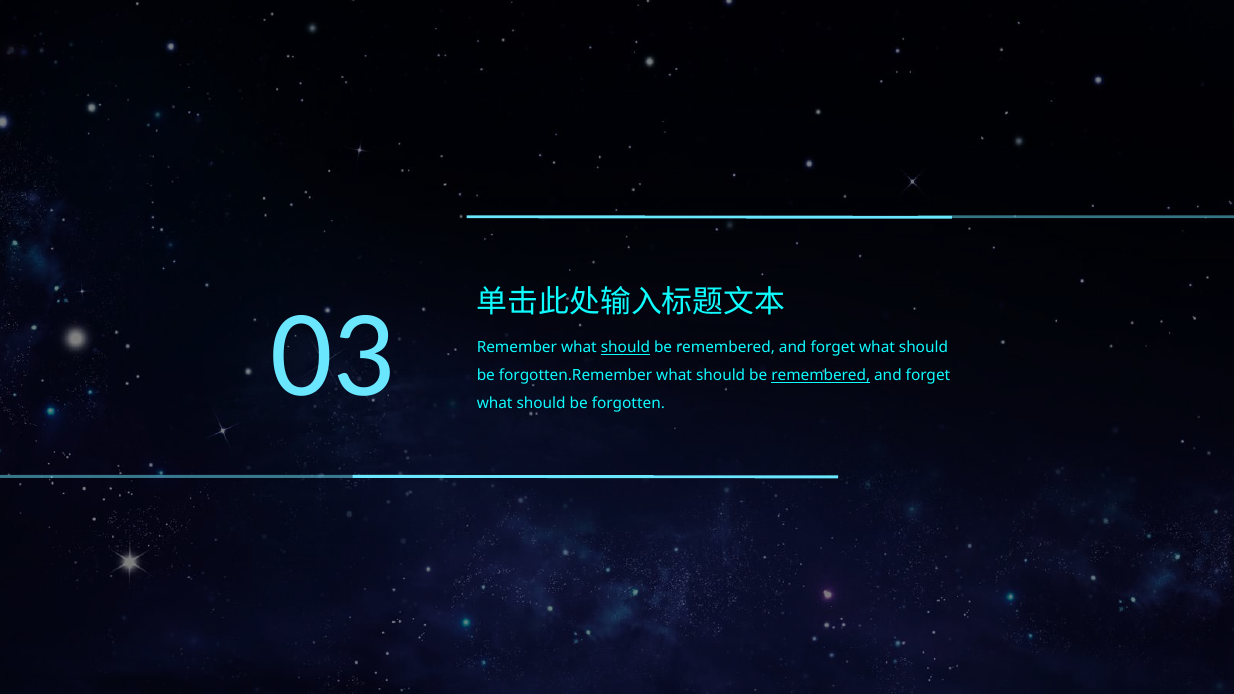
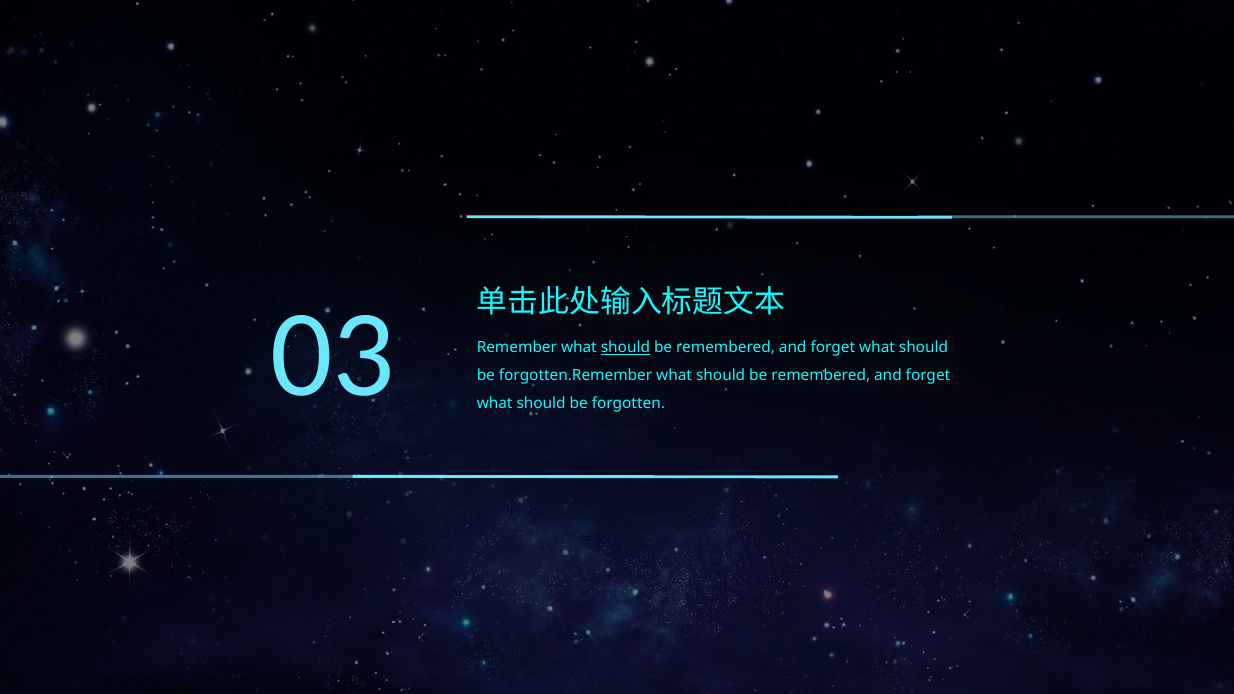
remembered at (821, 375) underline: present -> none
